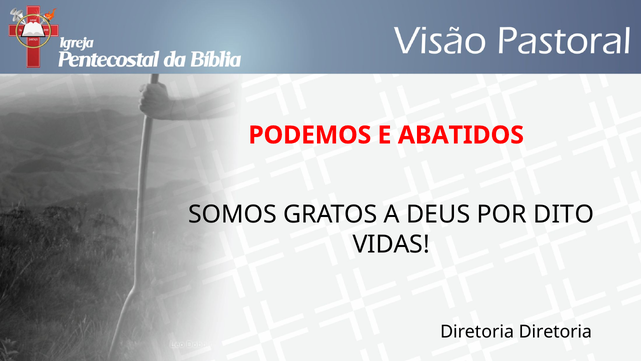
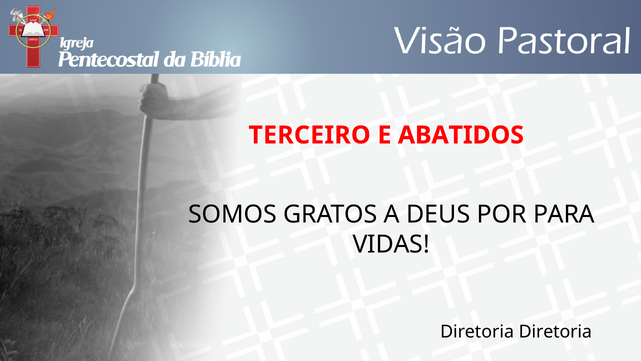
PODEMOS: PODEMOS -> TERCEIRO
DITO: DITO -> PARA
